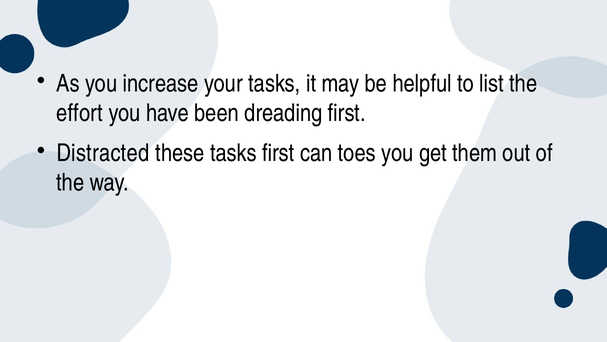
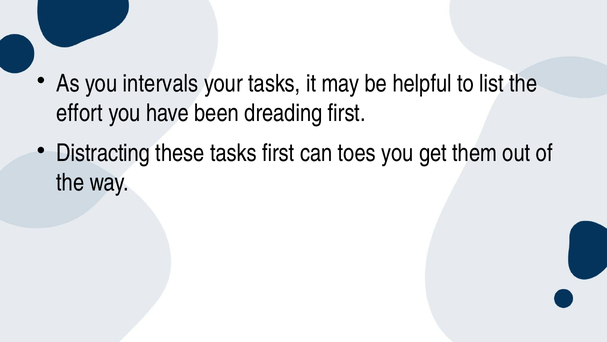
increase: increase -> intervals
Distracted: Distracted -> Distracting
